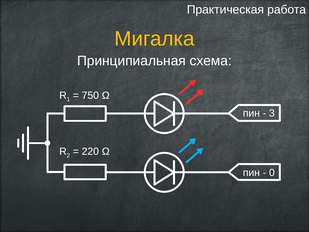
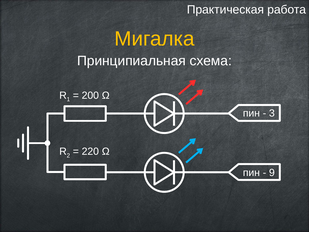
750: 750 -> 200
0: 0 -> 9
